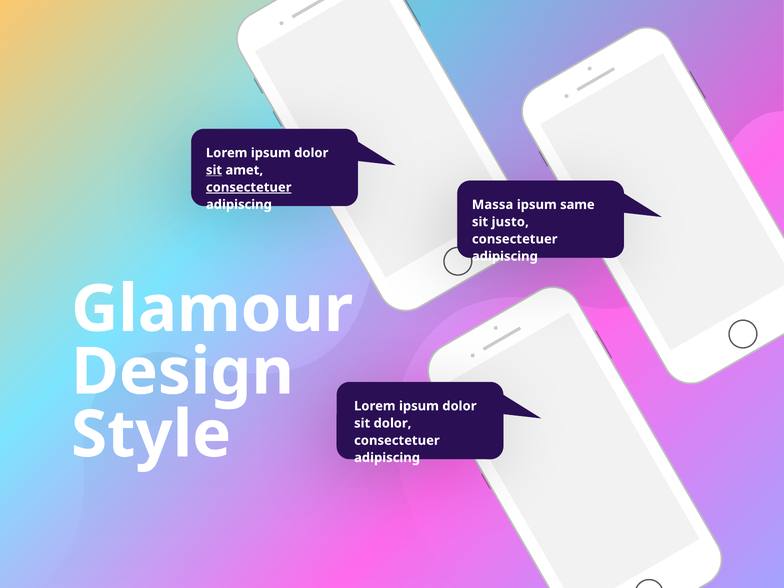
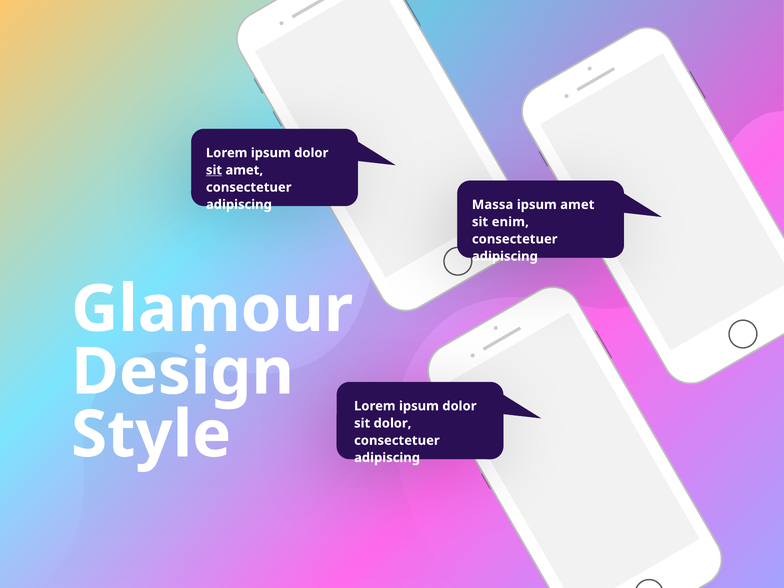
consectetuer at (249, 187) underline: present -> none
ipsum same: same -> amet
justo: justo -> enim
